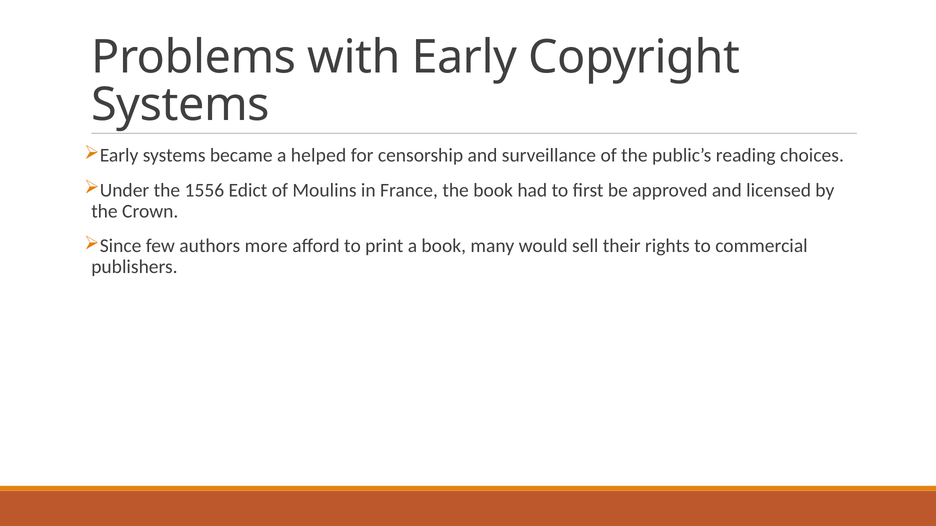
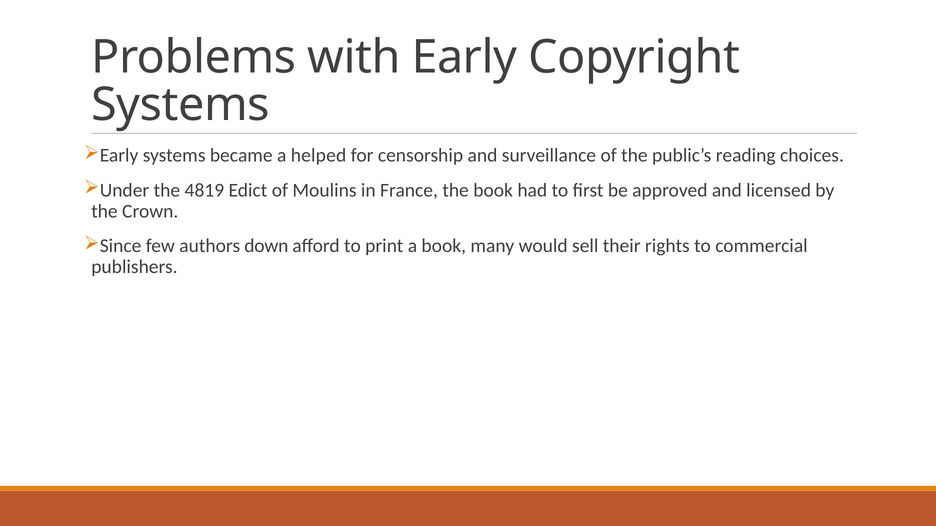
1556: 1556 -> 4819
more: more -> down
